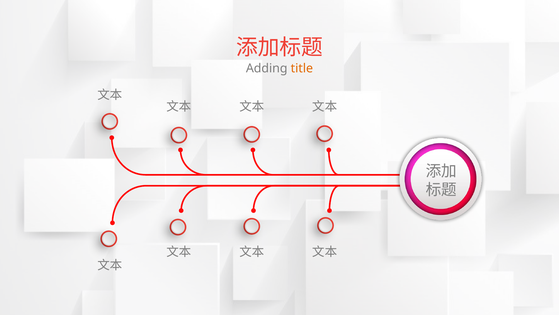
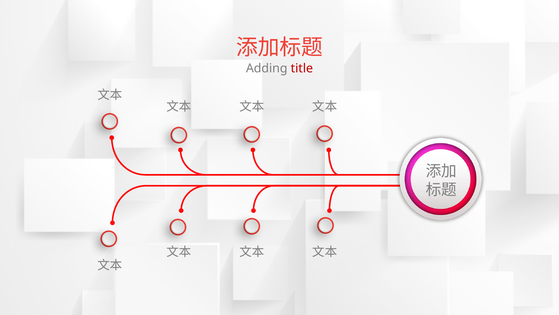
title colour: orange -> red
